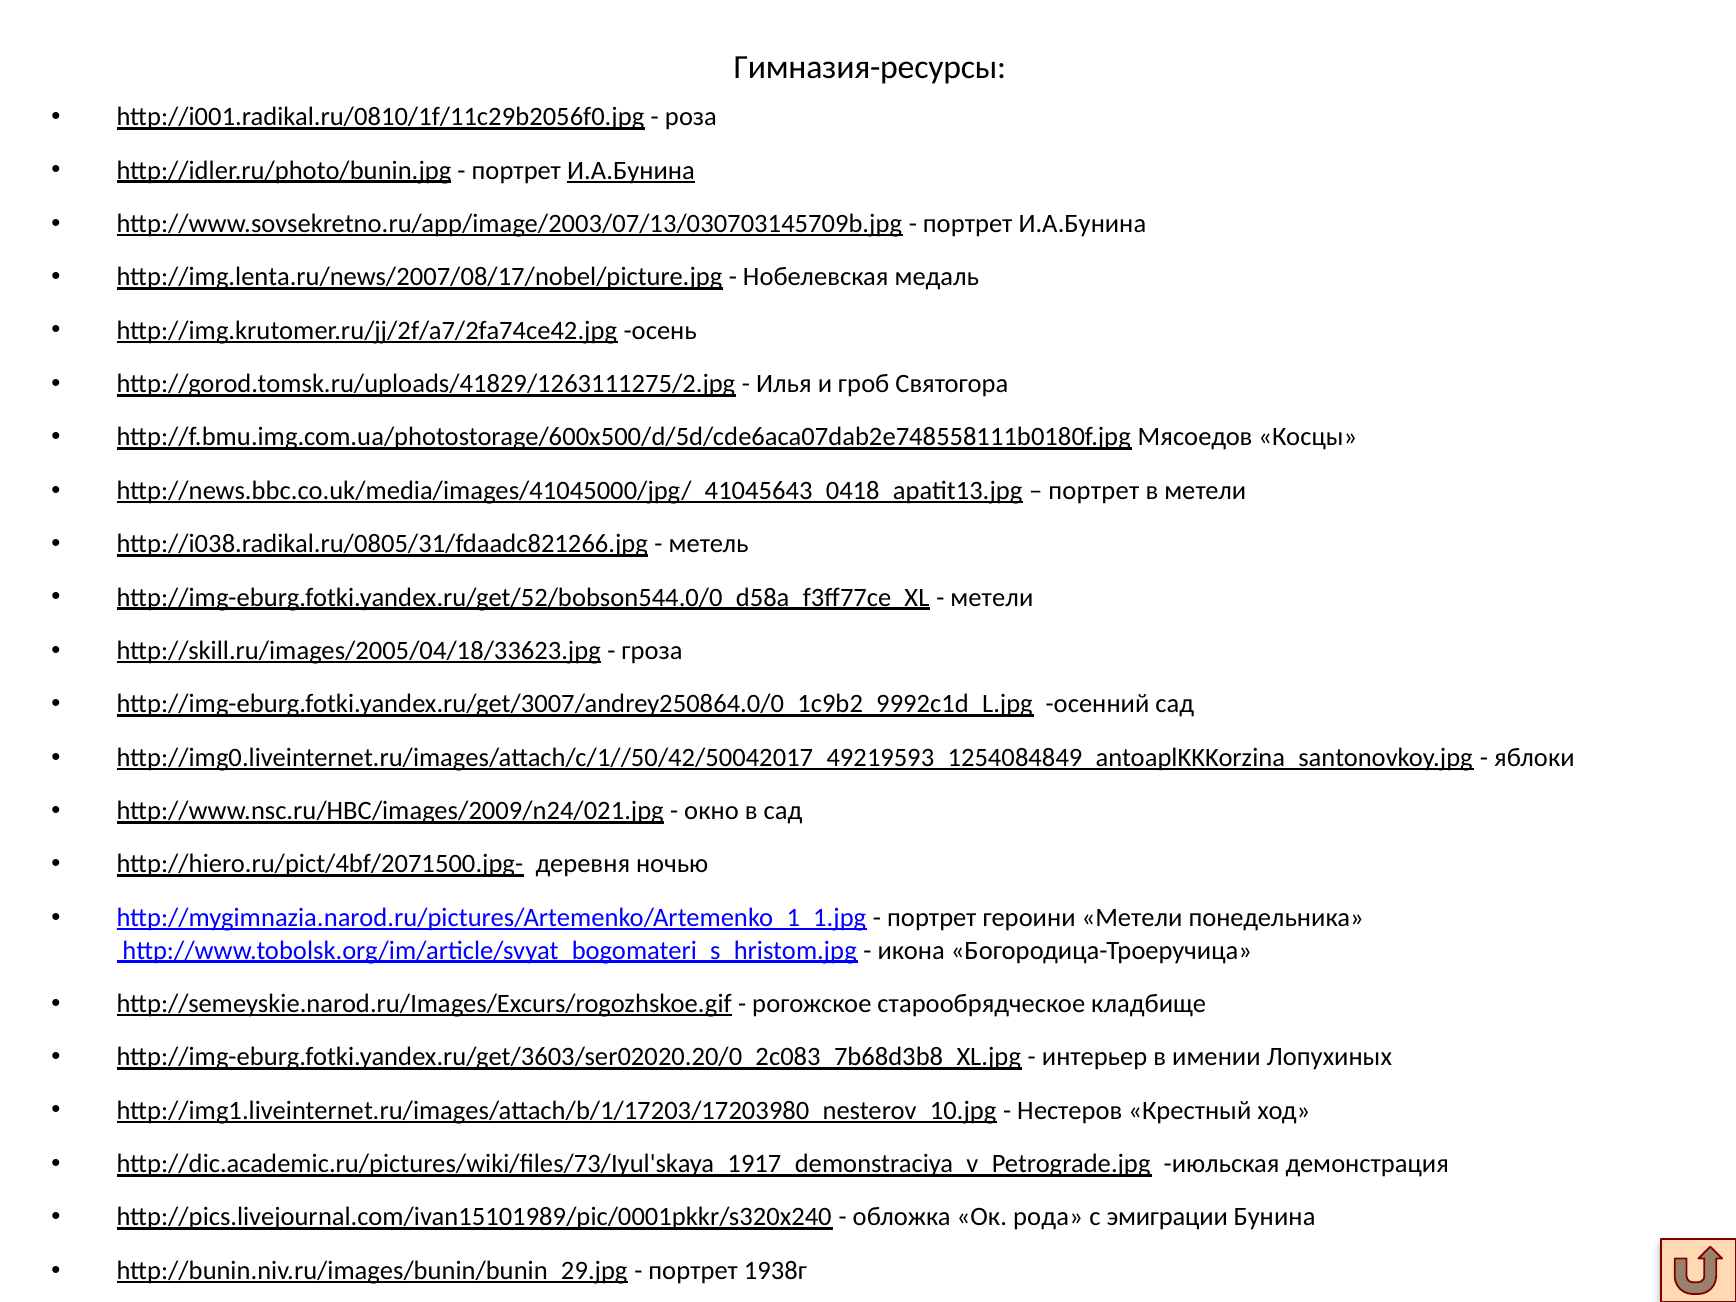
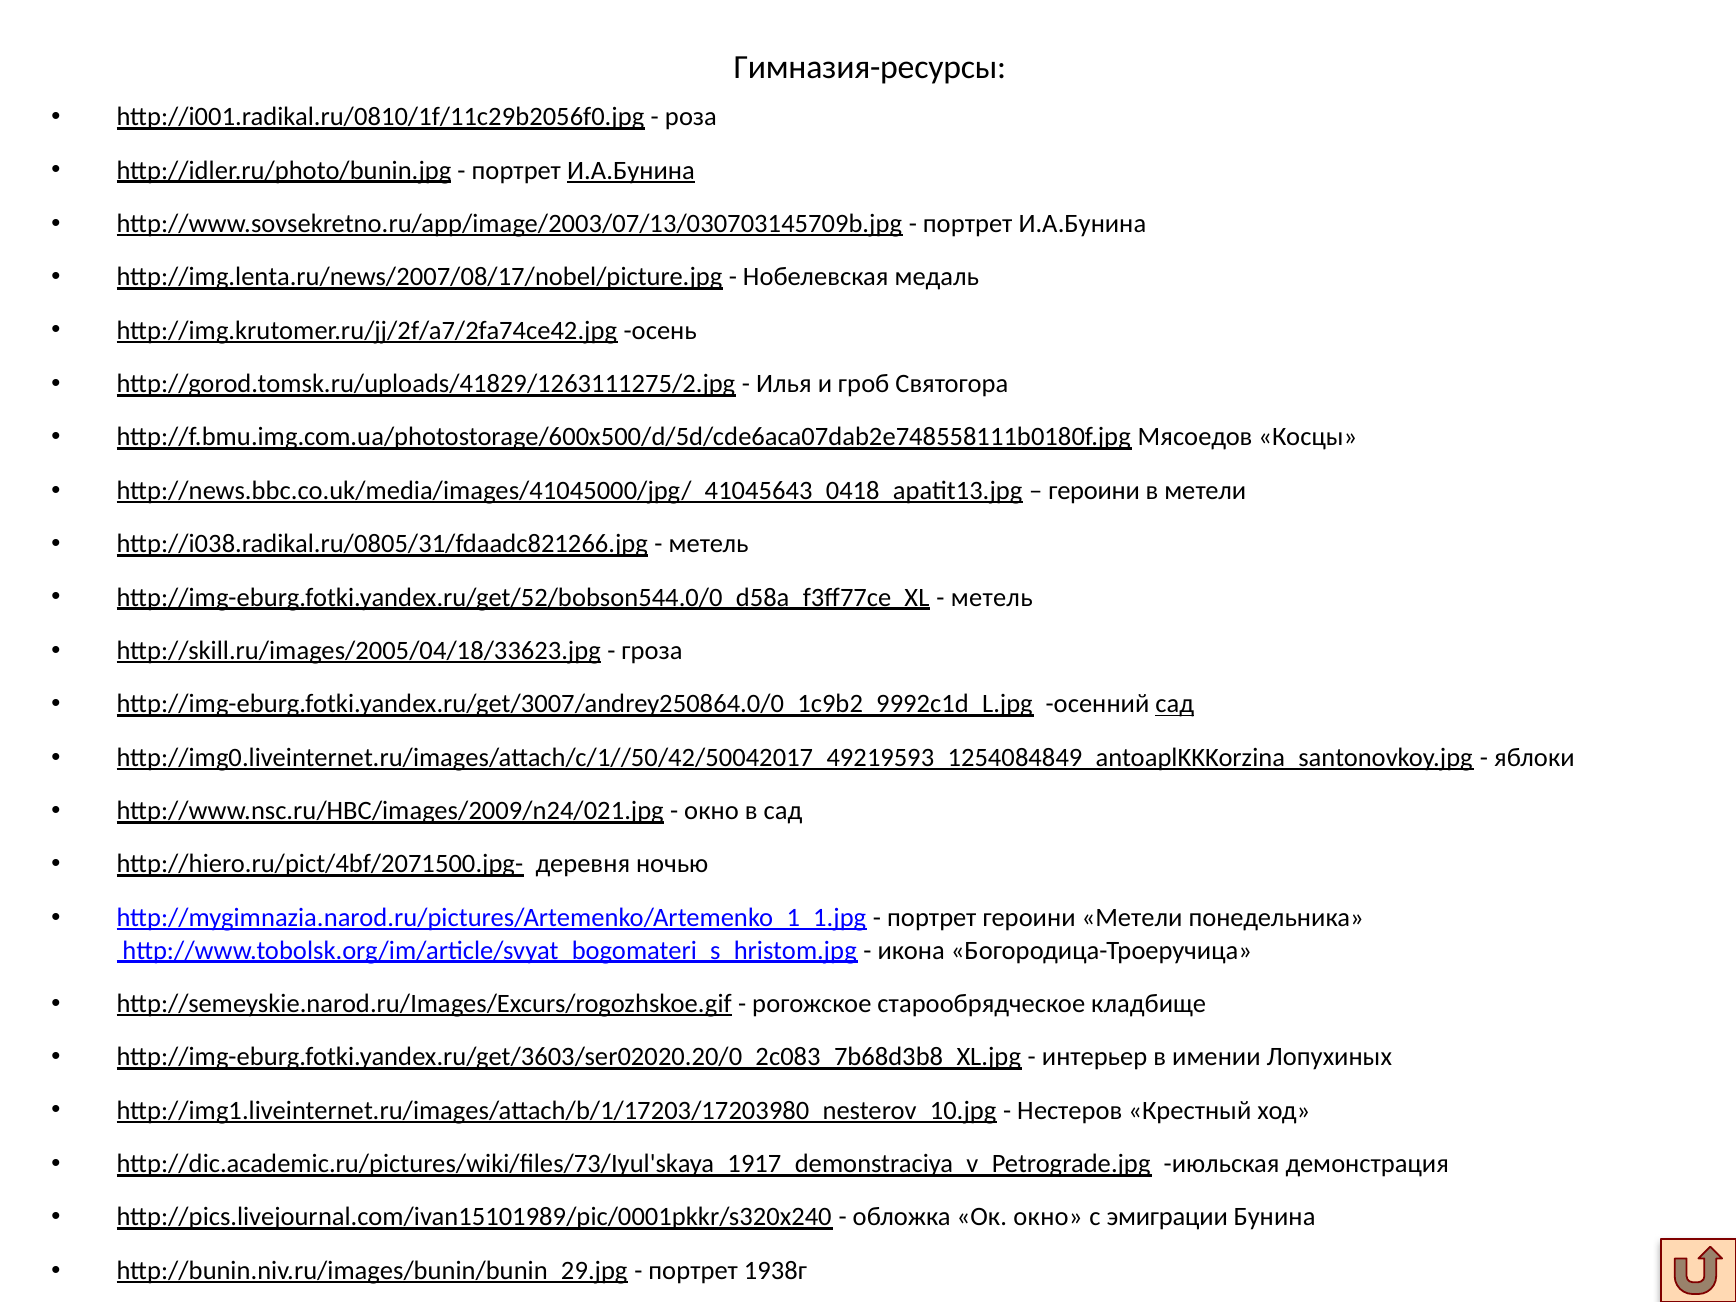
портрет at (1094, 491): портрет -> героини
метели at (992, 597): метели -> метель
сад at (1175, 704) underline: none -> present
Ок рода: рода -> окно
